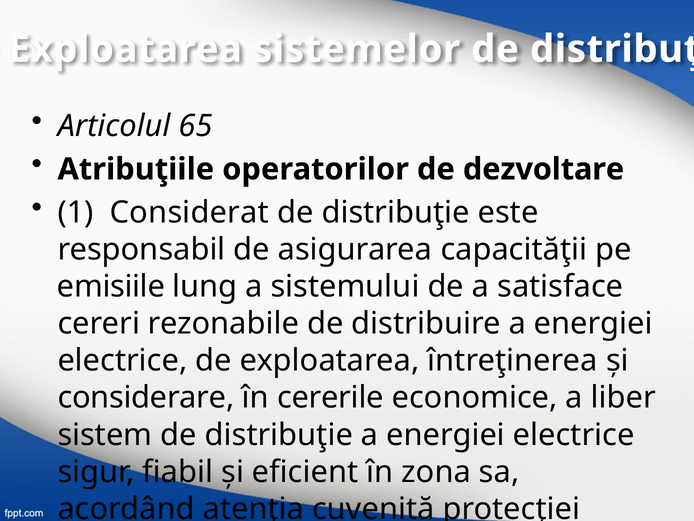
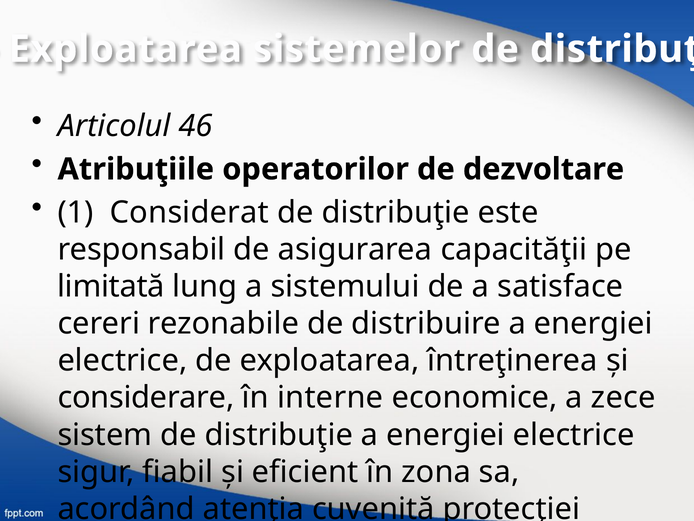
65: 65 -> 46
emisiile: emisiile -> limitată
cererile: cererile -> interne
liber: liber -> zece
